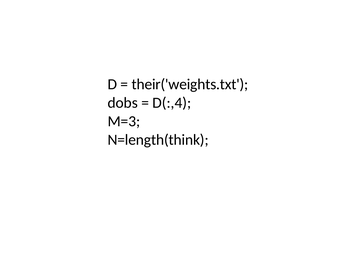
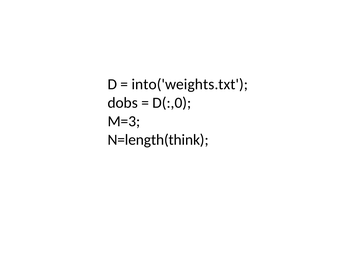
their('weights.txt: their('weights.txt -> into('weights.txt
D(:,4: D(:,4 -> D(:,0
